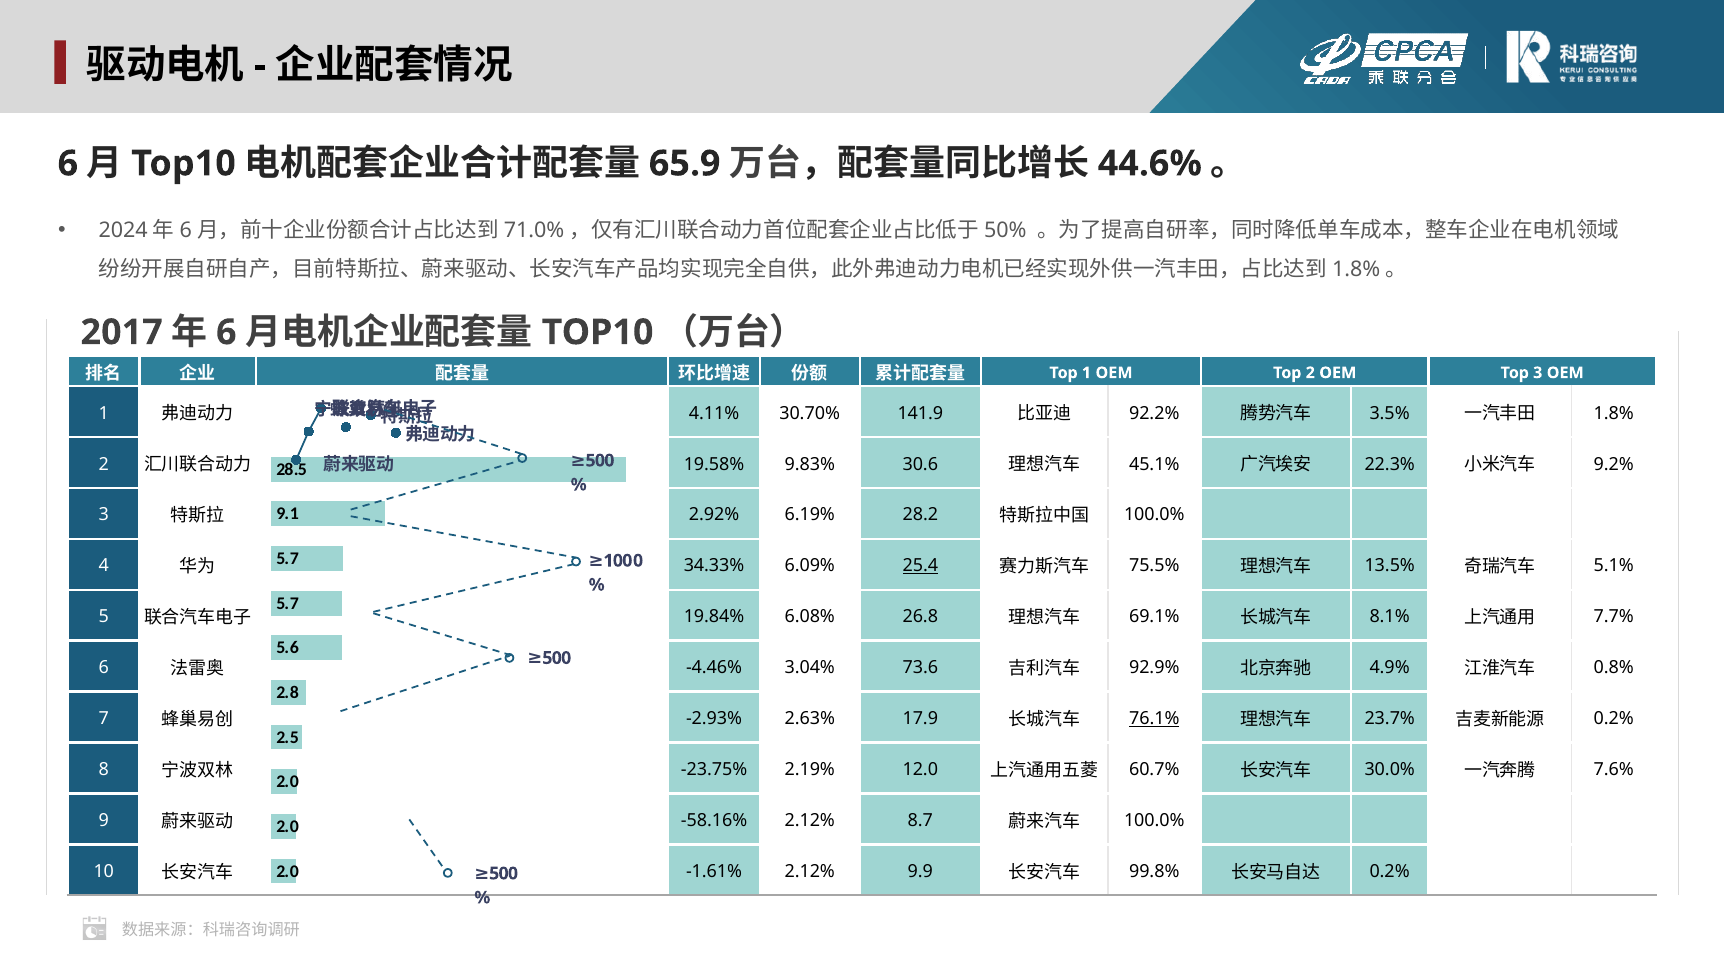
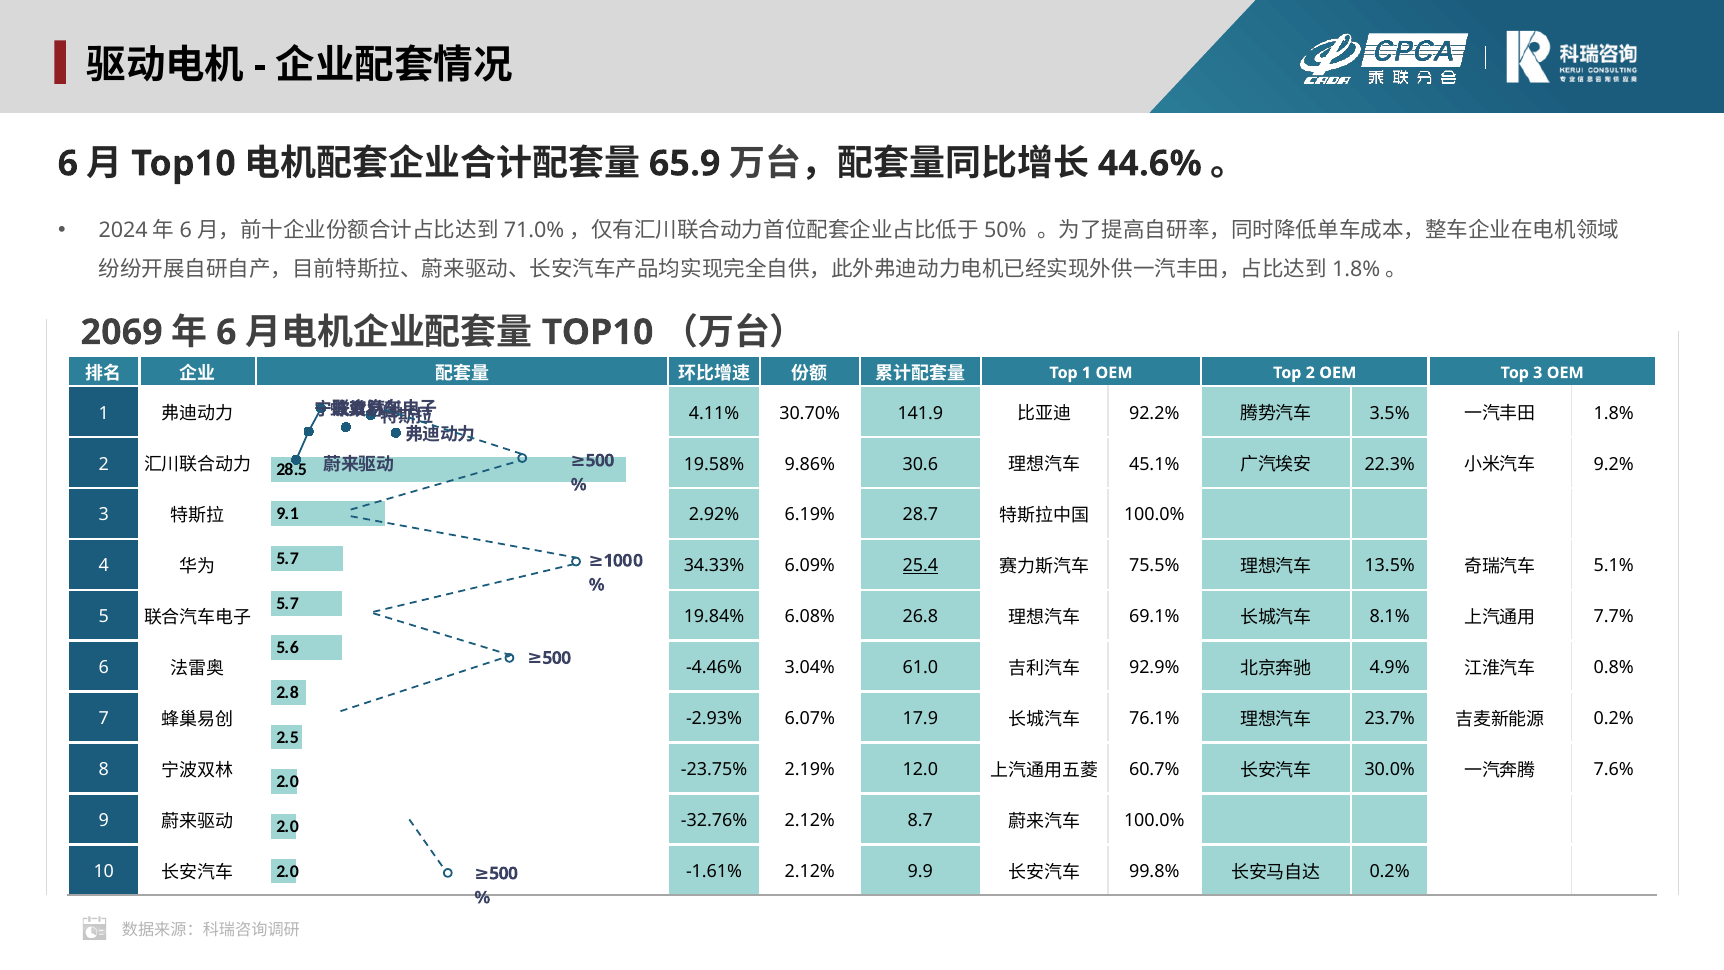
2017: 2017 -> 2069
9.83%: 9.83% -> 9.86%
28.2: 28.2 -> 28.7
73.6: 73.6 -> 61.0
2.63%: 2.63% -> 6.07%
76.1% underline: present -> none
-58.16%: -58.16% -> -32.76%
